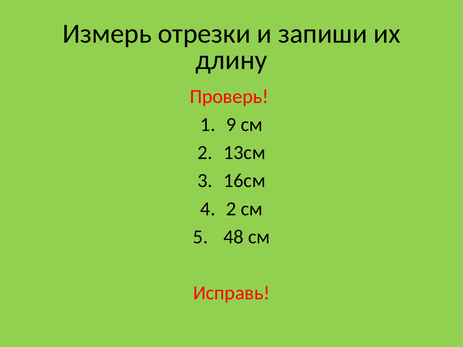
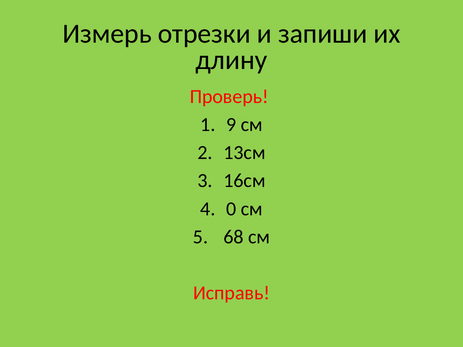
2 at (231, 209): 2 -> 0
48: 48 -> 68
